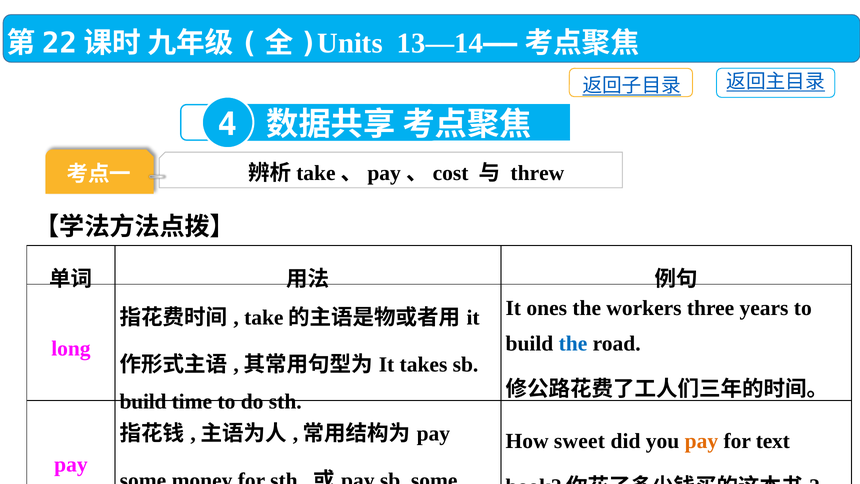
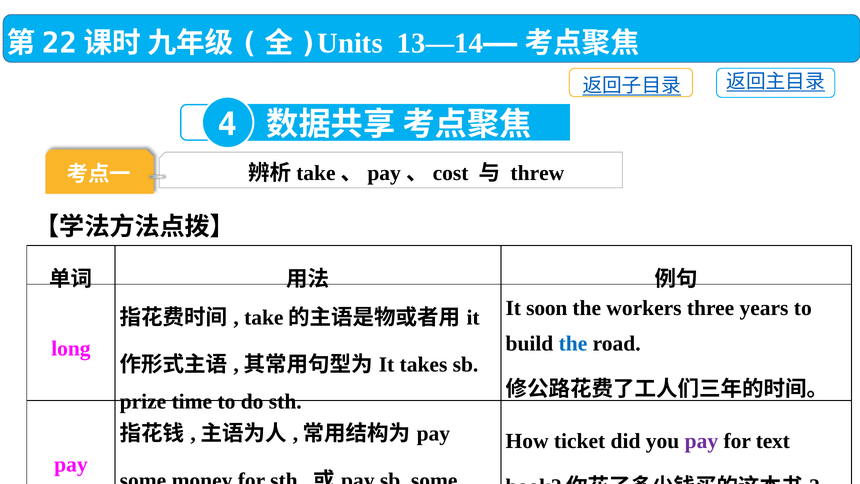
ones: ones -> soon
build at (143, 402): build -> prize
sweet: sweet -> ticket
pay at (701, 441) colour: orange -> purple
